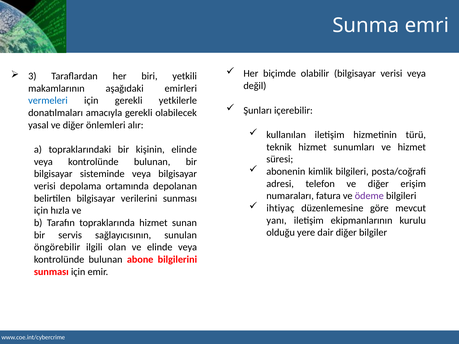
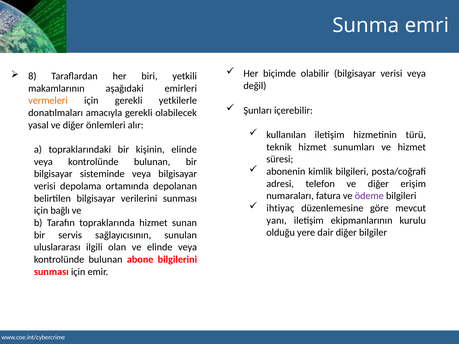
3: 3 -> 8
vermeleri colour: blue -> orange
hızla: hızla -> bağlı
öngörebilir: öngörebilir -> uluslararası
